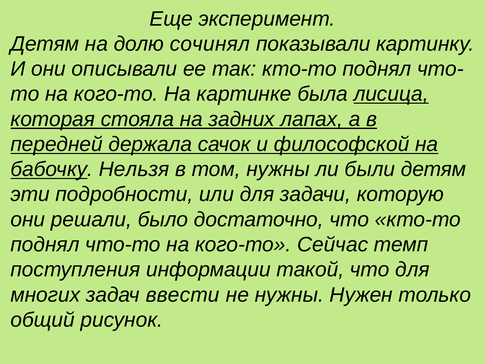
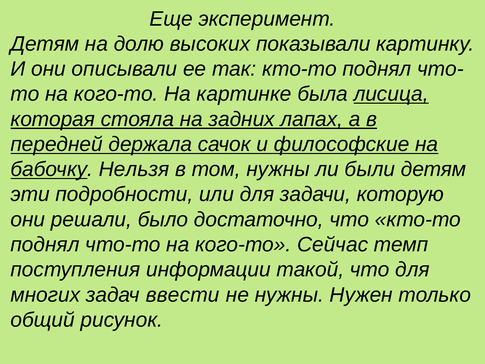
сочинял: сочинял -> высоких
философской: философской -> философские
